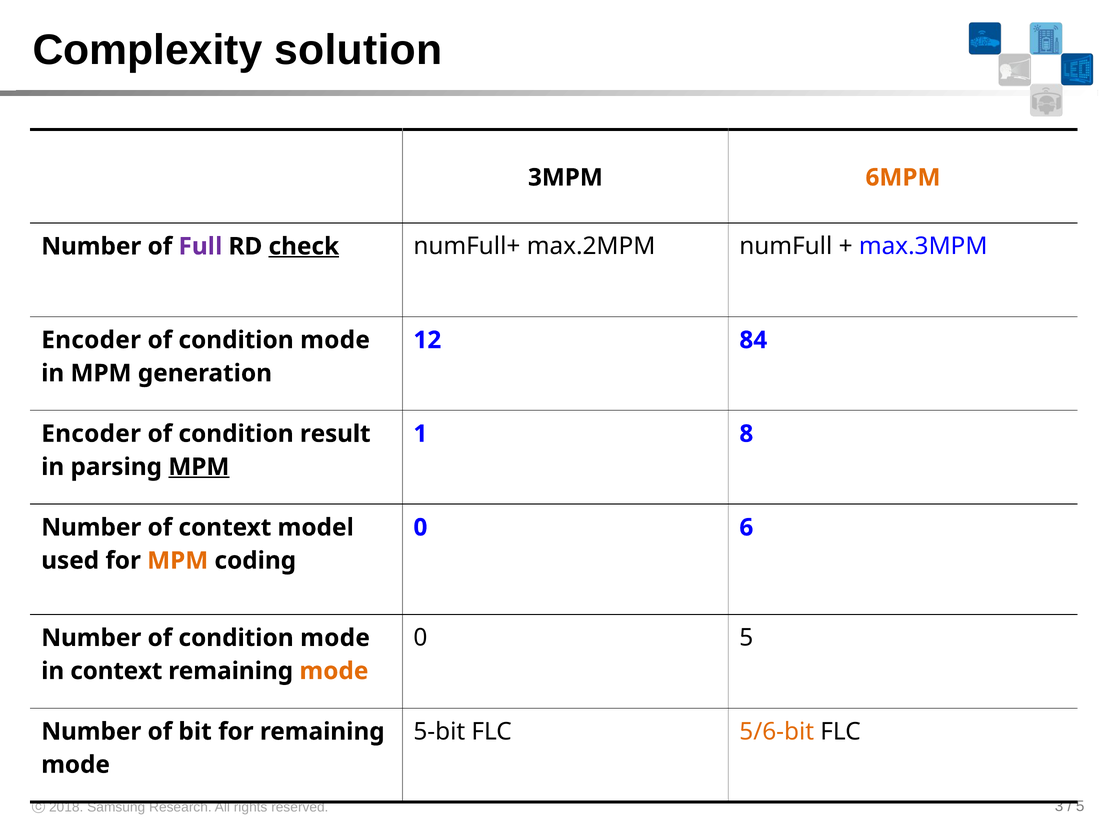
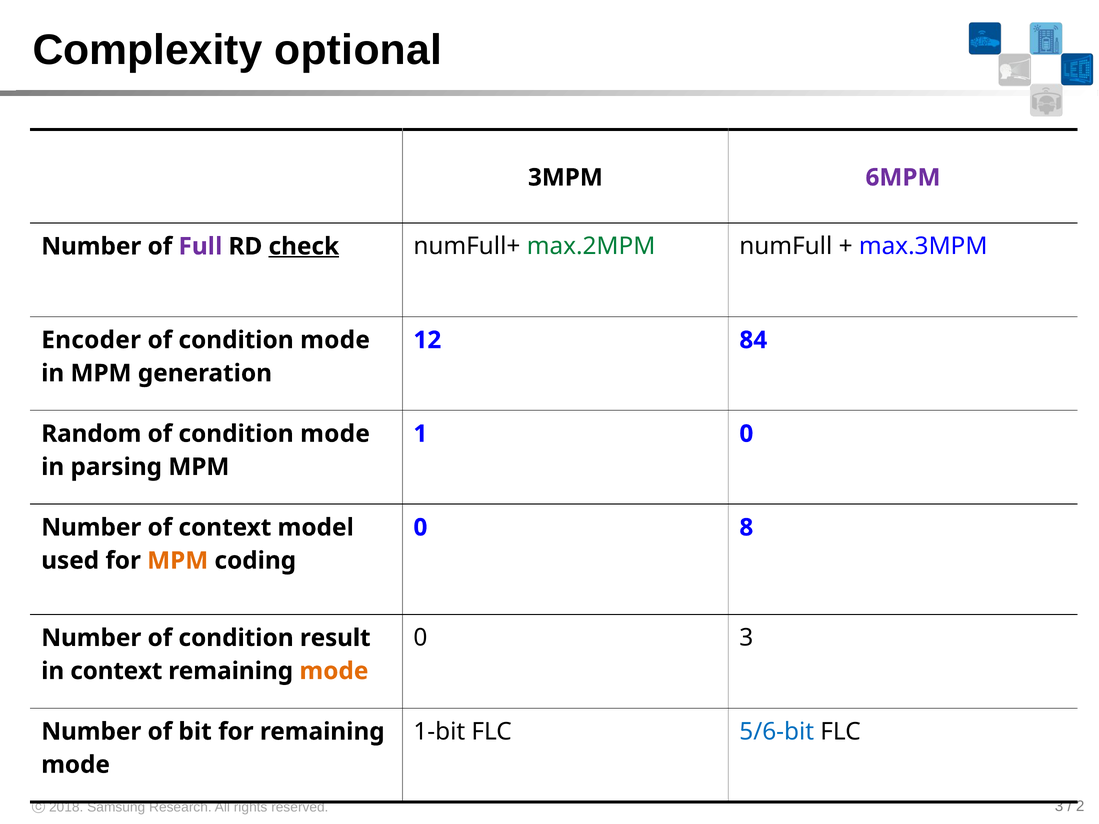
solution: solution -> optional
6MPM colour: orange -> purple
max.2MPM colour: black -> green
Encoder at (91, 434): Encoder -> Random
result at (335, 434): result -> mode
1 8: 8 -> 0
MPM at (199, 467) underline: present -> none
6: 6 -> 8
0 5: 5 -> 3
Number of condition mode: mode -> result
5-bit: 5-bit -> 1-bit
5/6-bit colour: orange -> blue
5 at (1080, 806): 5 -> 2
